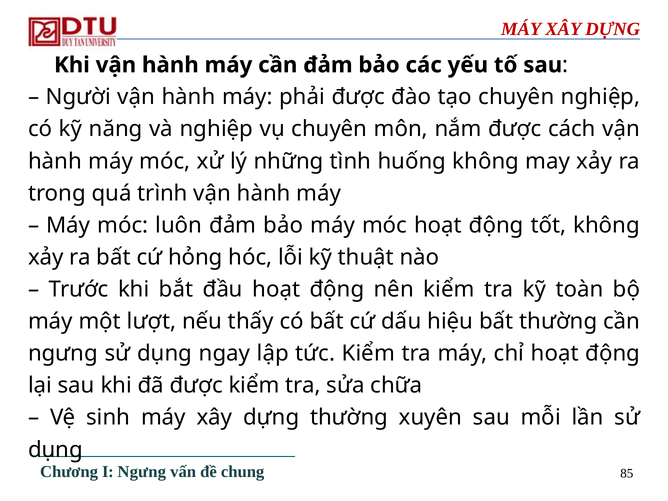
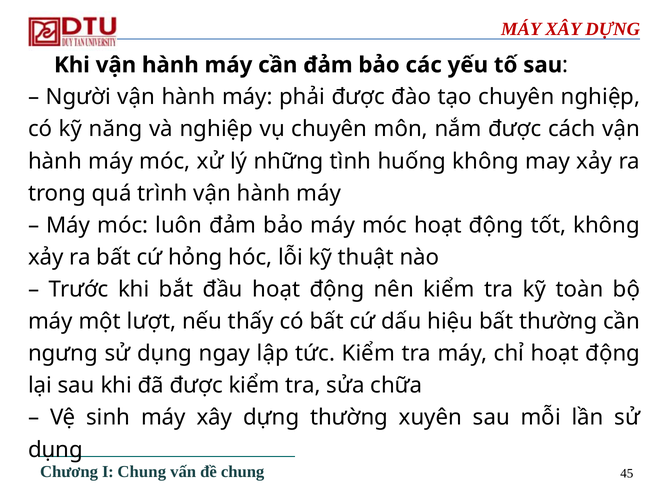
I Ngưng: Ngưng -> Chung
85: 85 -> 45
